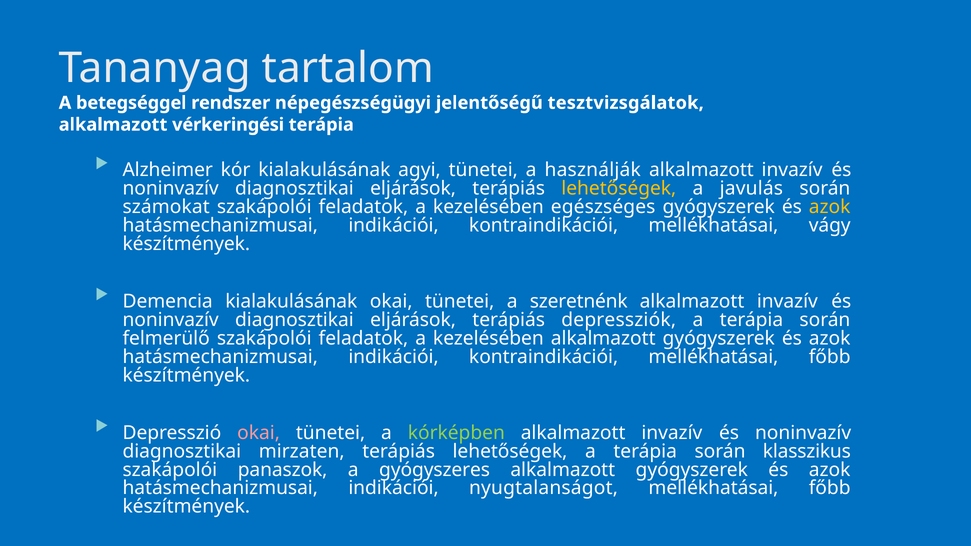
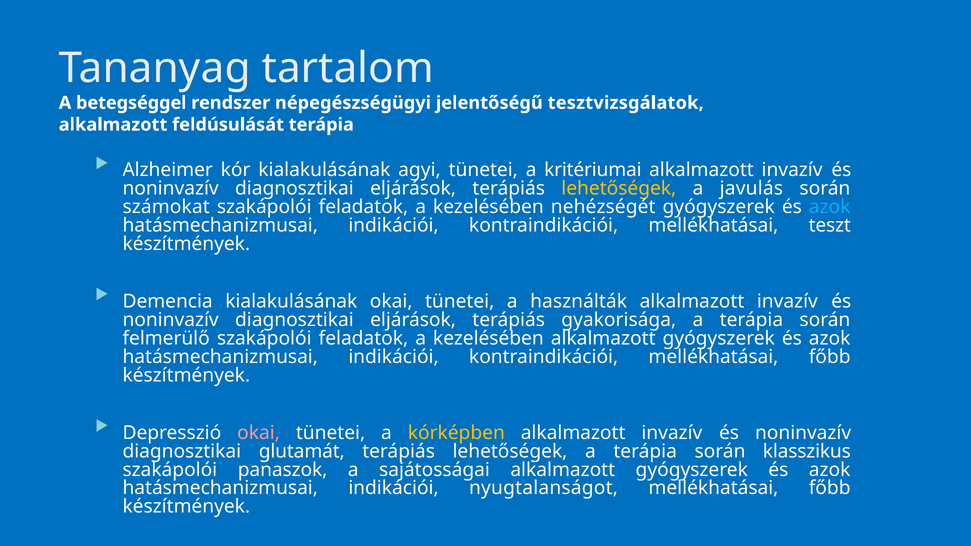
vérkeringési: vérkeringési -> feldúsulását
használják: használják -> kritériumai
egészséges: egészséges -> nehézségét
azok at (830, 207) colour: yellow -> light blue
vágy: vágy -> teszt
szeretnénk: szeretnénk -> használták
depressziók: depressziók -> gyakorisága
kórképben colour: light green -> yellow
mirzaten: mirzaten -> glutamát
gyógyszeres: gyógyszeres -> sajátosságai
